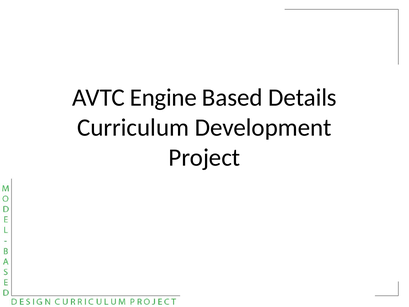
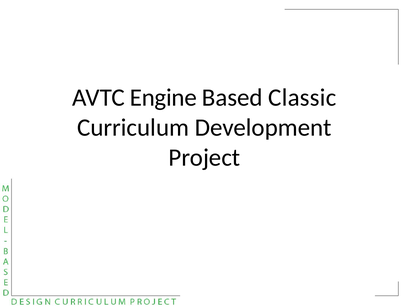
Details: Details -> Classic
